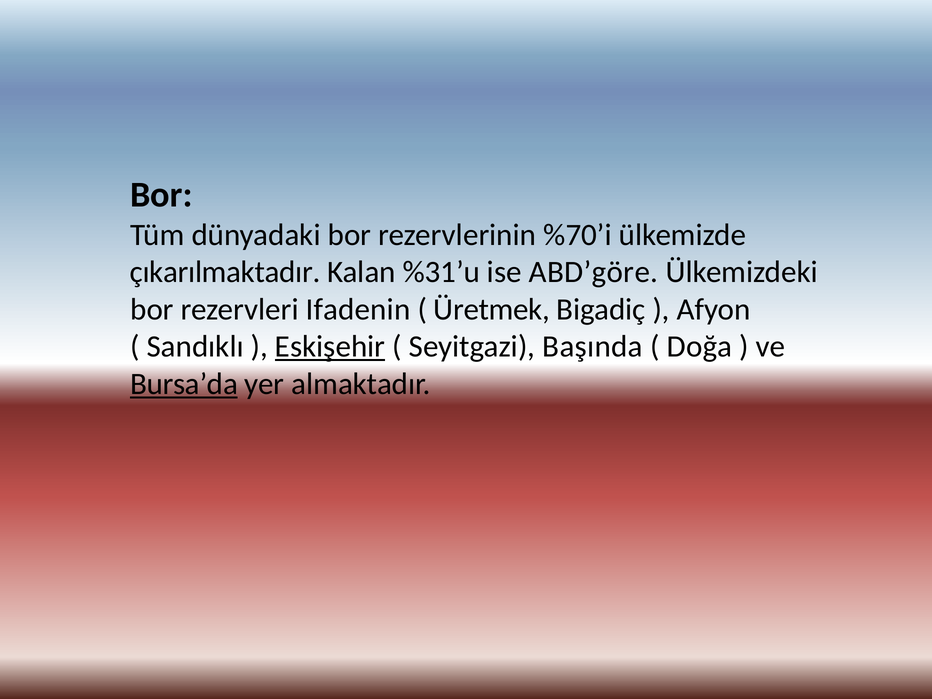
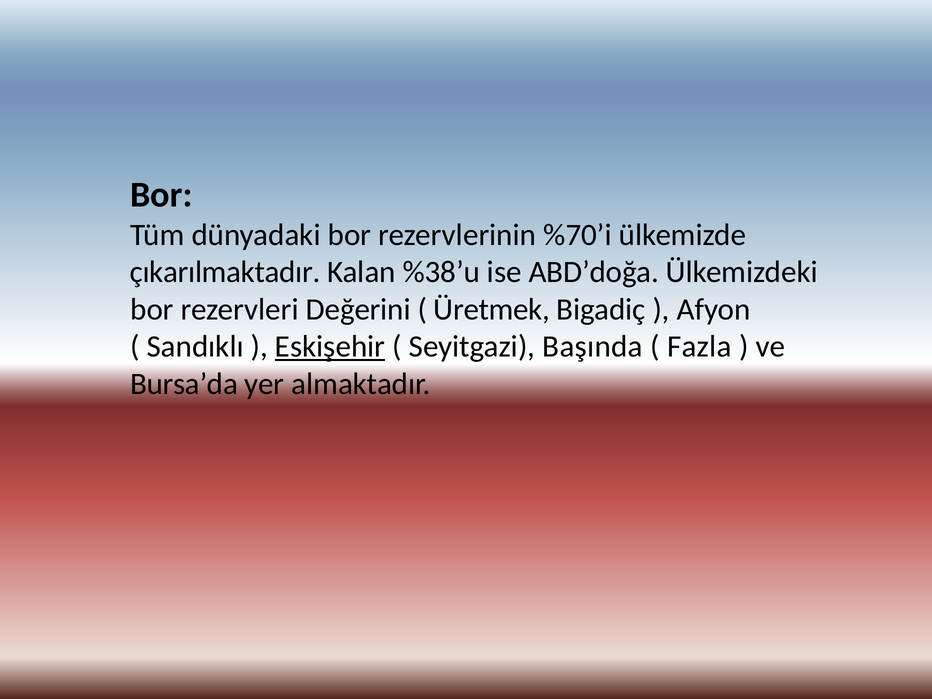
%31’u: %31’u -> %38’u
ABD’göre: ABD’göre -> ABD’doğa
Ifadenin: Ifadenin -> Değerini
Doğa: Doğa -> Fazla
Bursa’da underline: present -> none
